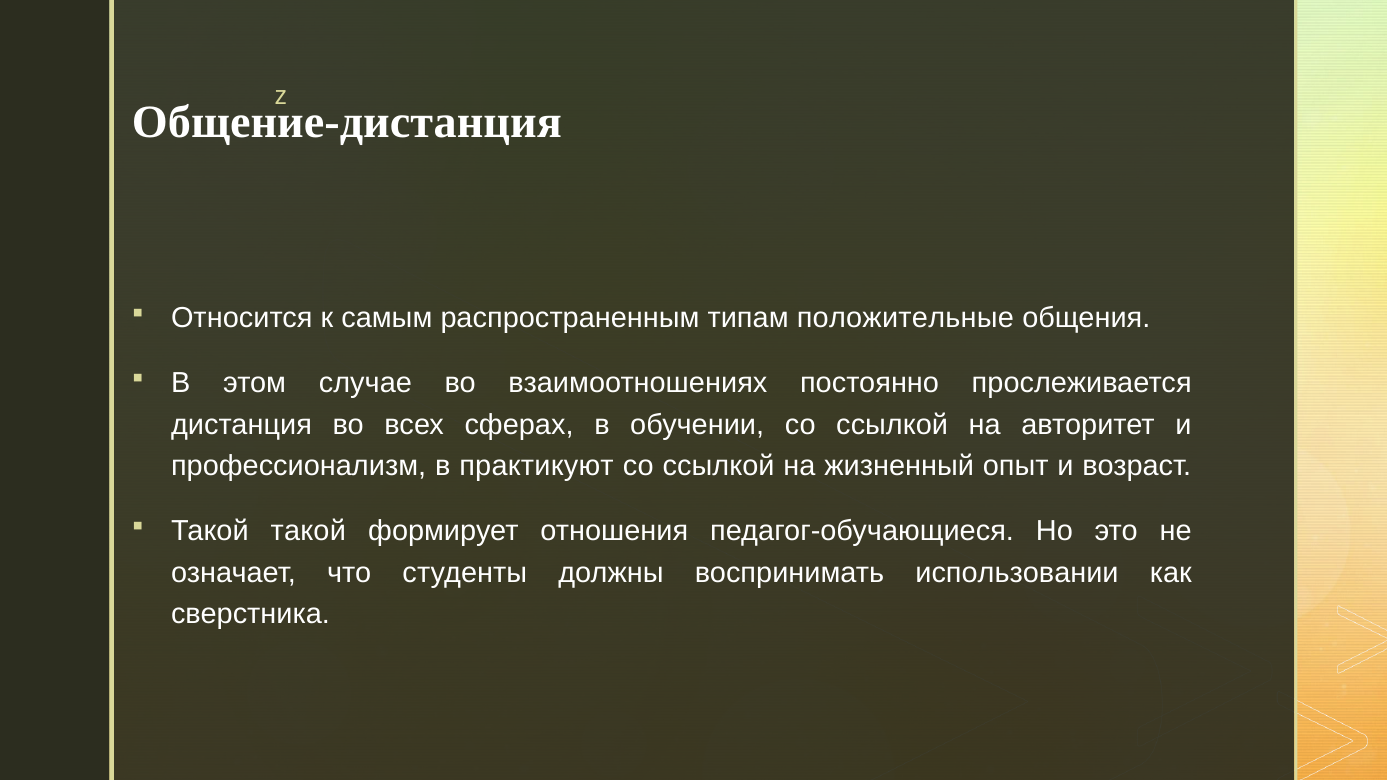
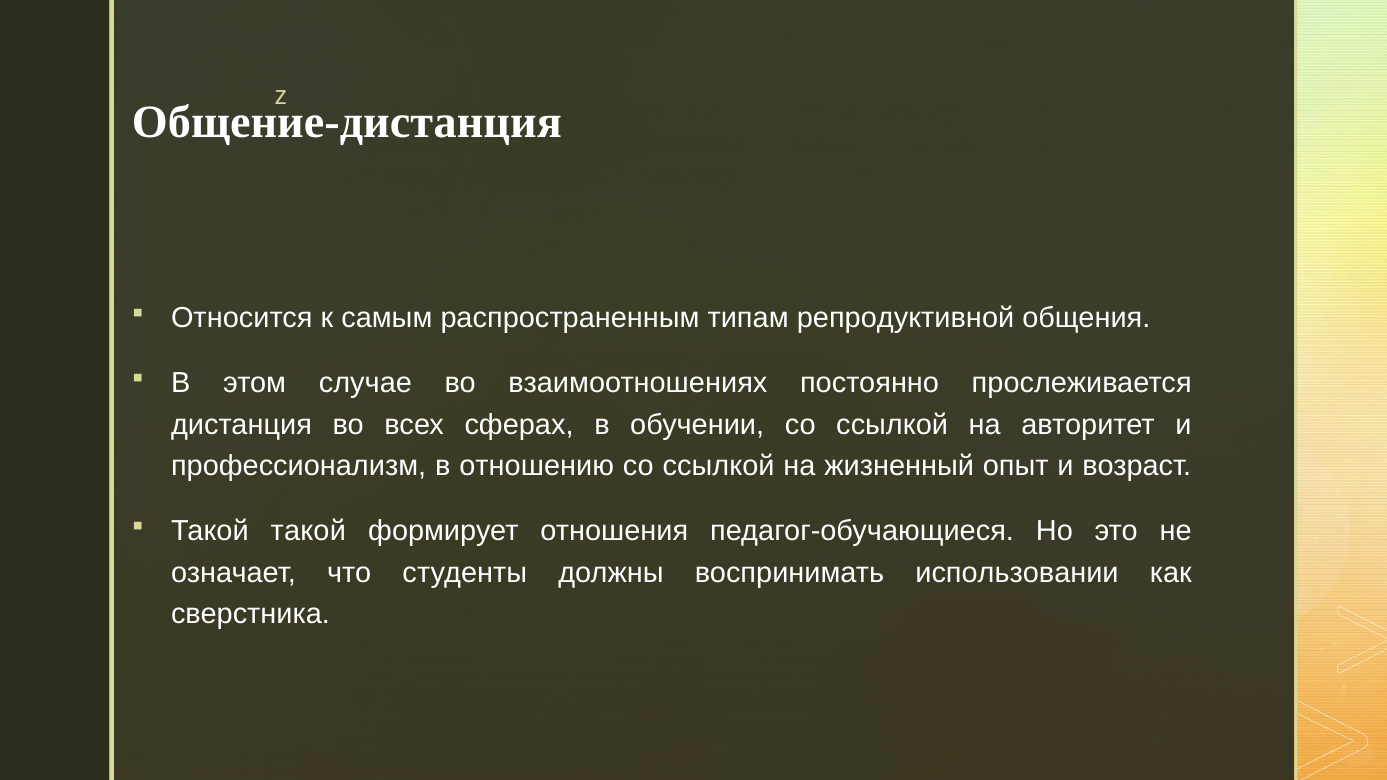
положительные: положительные -> репродуктивной
практикуют: практикуют -> отношению
